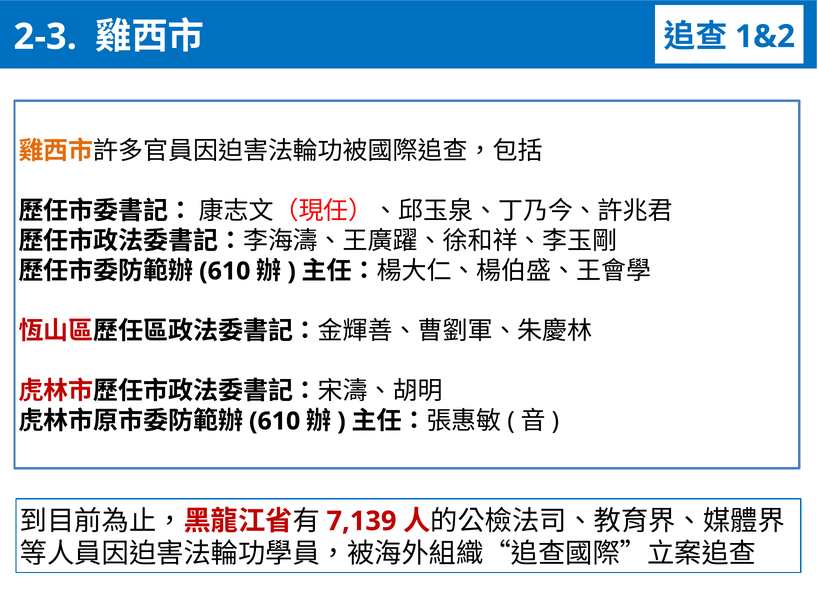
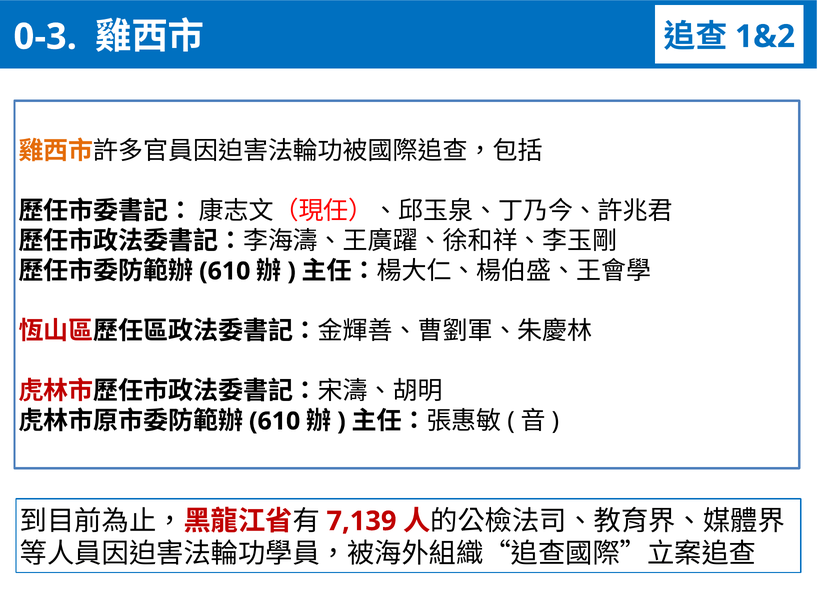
2-3: 2-3 -> 0-3
